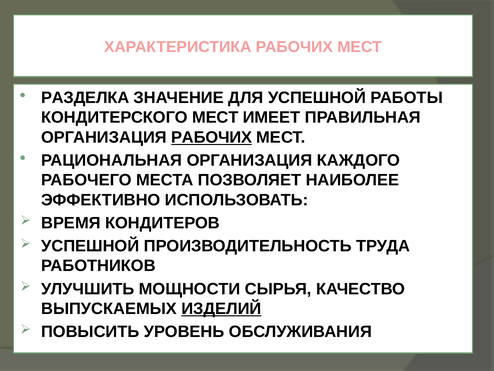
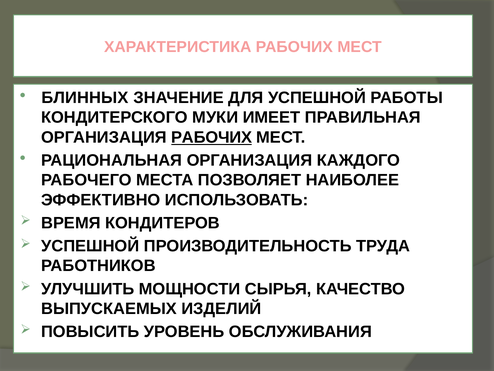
РАЗДЕЛКА: РАЗДЕЛКА -> БЛИННЫХ
КОНДИТЕРСКОГО МЕСТ: МЕСТ -> МУКИ
ИЗДЕЛИЙ underline: present -> none
